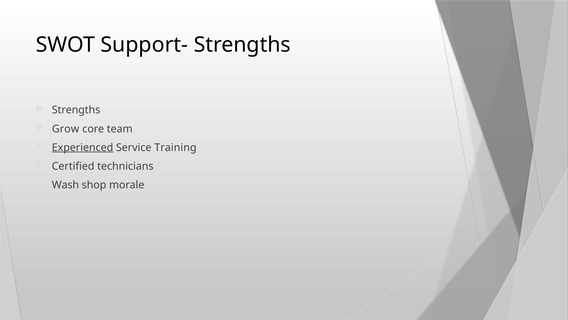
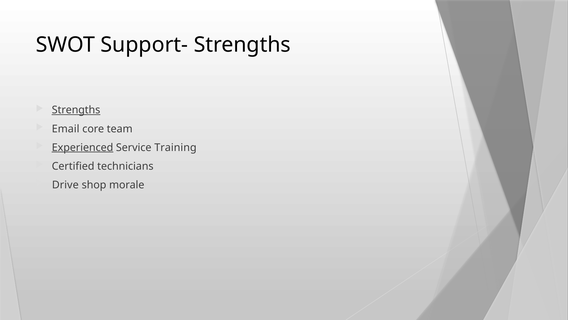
Strengths at (76, 110) underline: none -> present
Grow: Grow -> Email
Wash: Wash -> Drive
